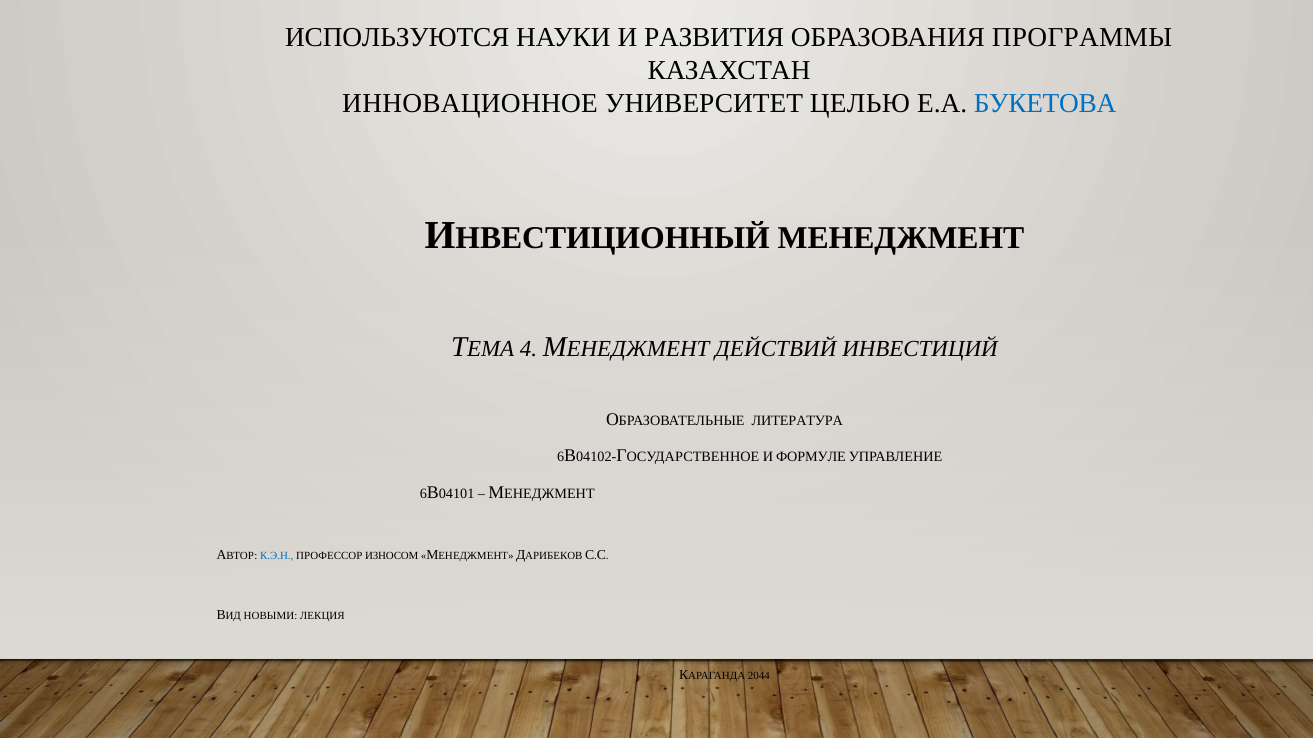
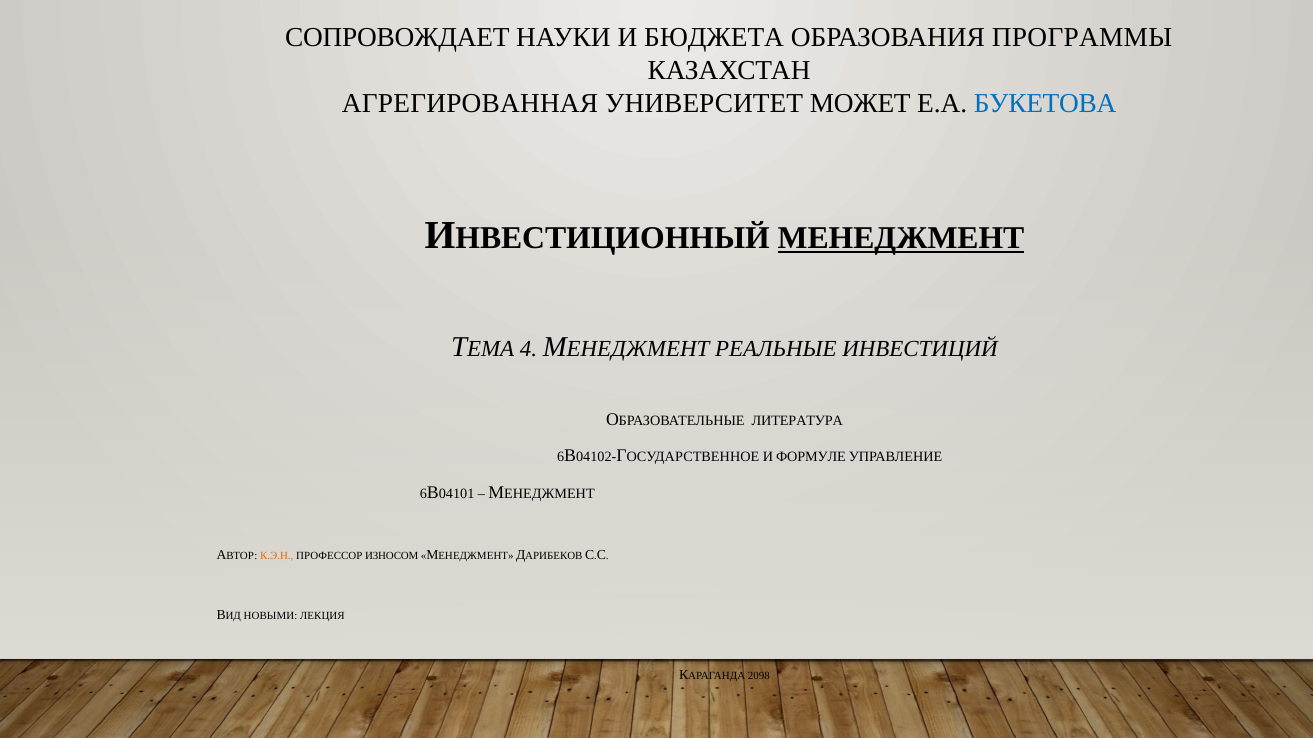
ИСПОЛЬЗУЮТСЯ: ИСПОЛЬЗУЮТСЯ -> СОПРОВОЖДАЕТ
РАЗВИТИЯ: РАЗВИТИЯ -> БЮДЖЕТА
ИННОВАЦИОННОЕ: ИННОВАЦИОННОЕ -> АГРЕГИРОВАННАЯ
ЦЕЛЬЮ: ЦЕЛЬЮ -> МОЖЕТ
МЕНЕДЖМЕНТ at (901, 239) underline: none -> present
ДЕЙСТВИЙ: ДЕЙСТВИЙ -> РЕАЛЬНЫЕ
К.Э.Н colour: blue -> orange
2044: 2044 -> 2098
